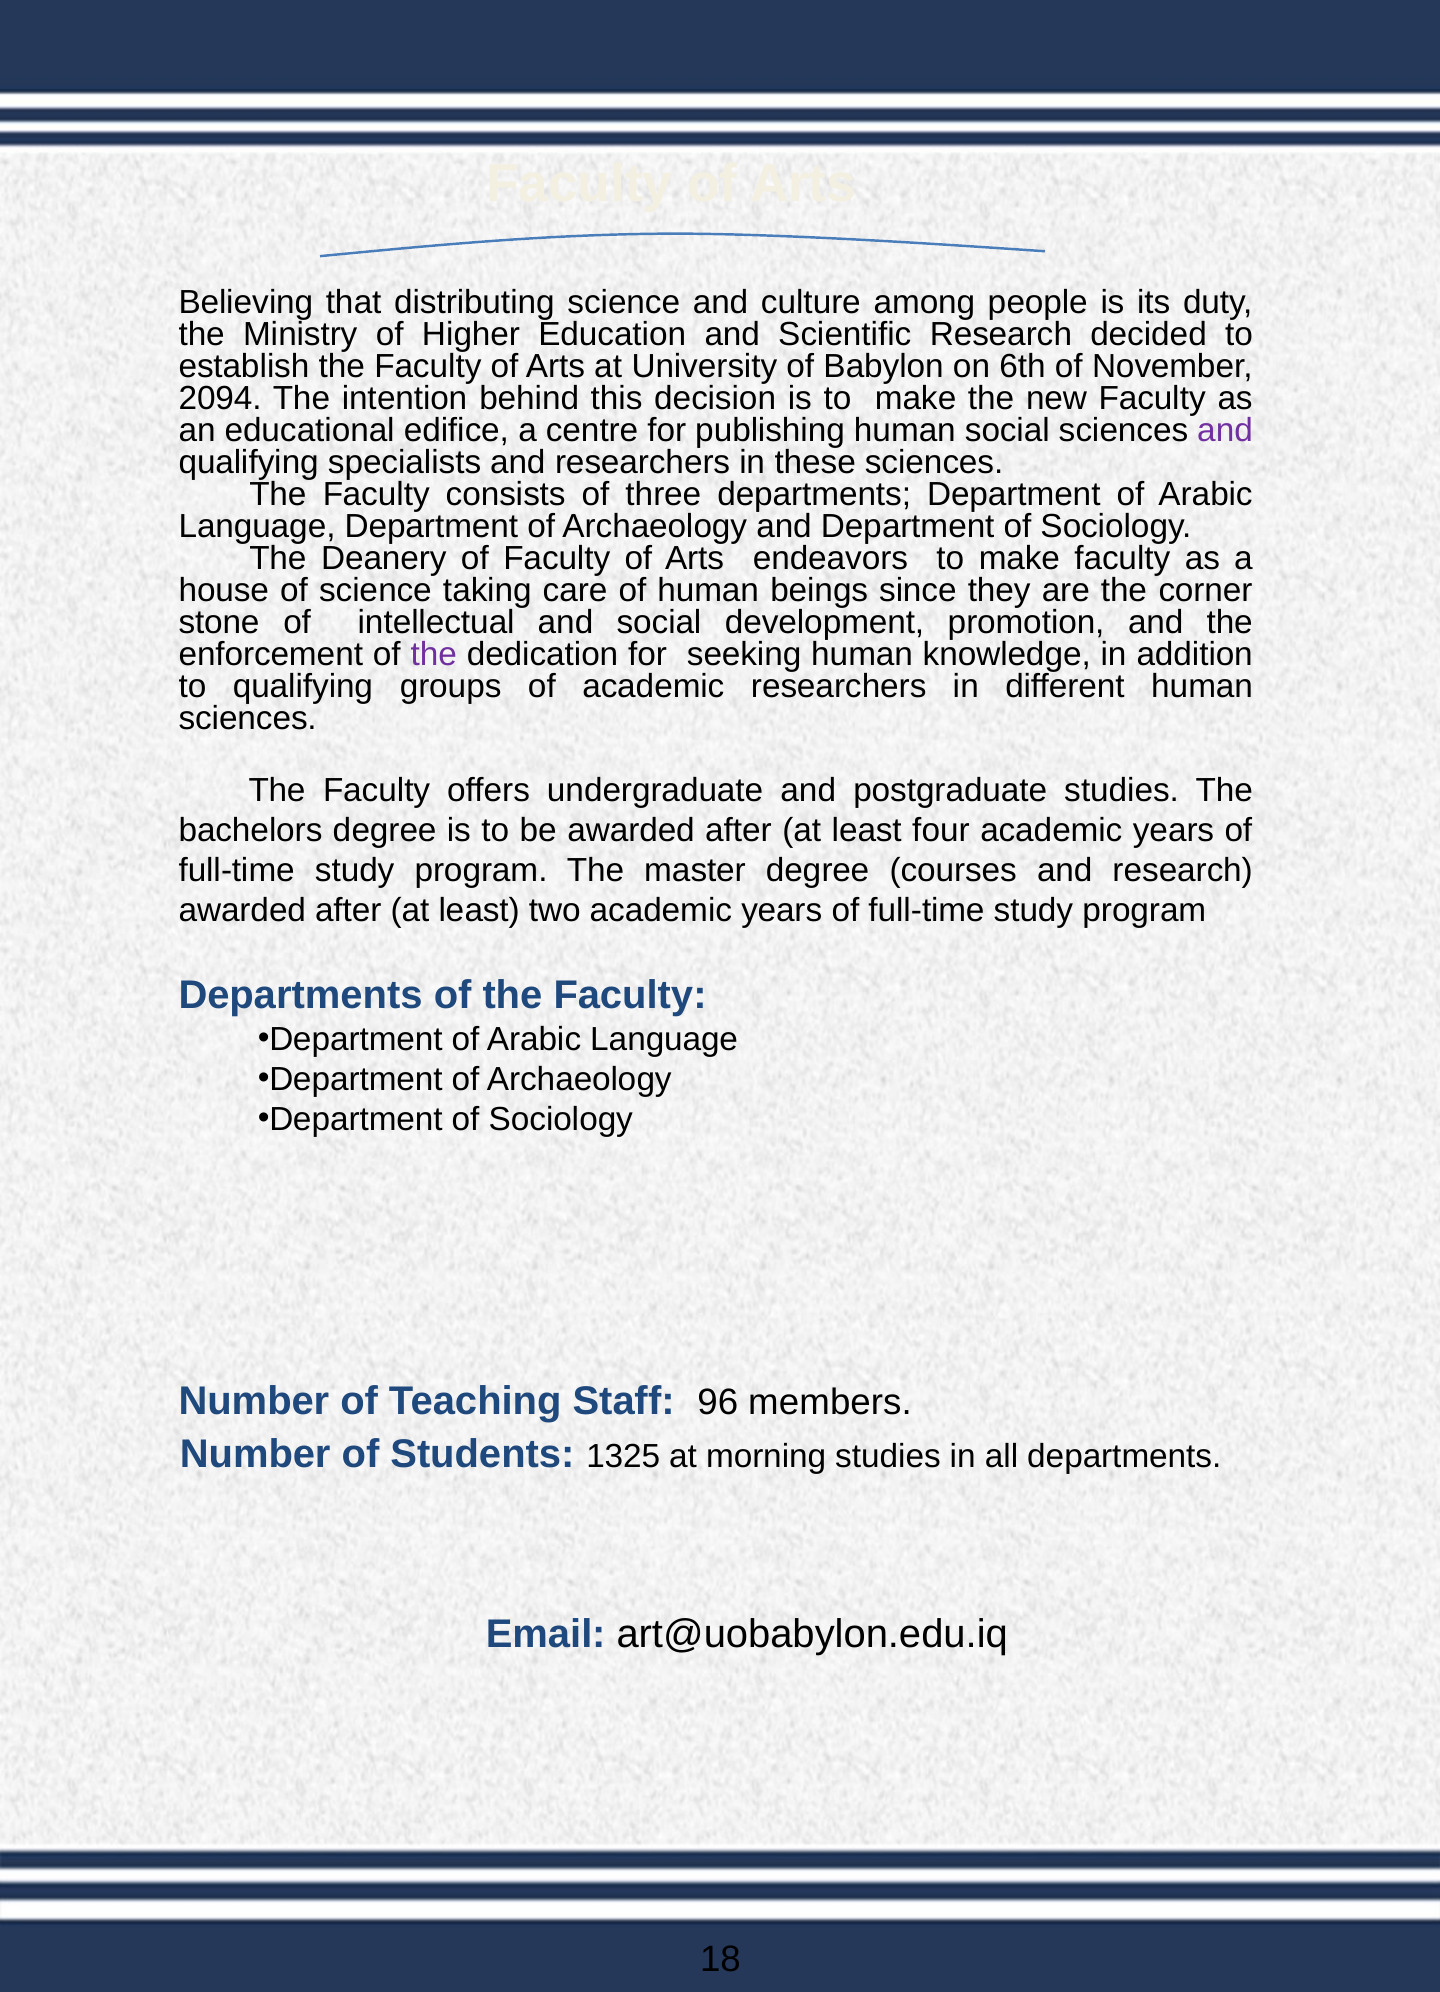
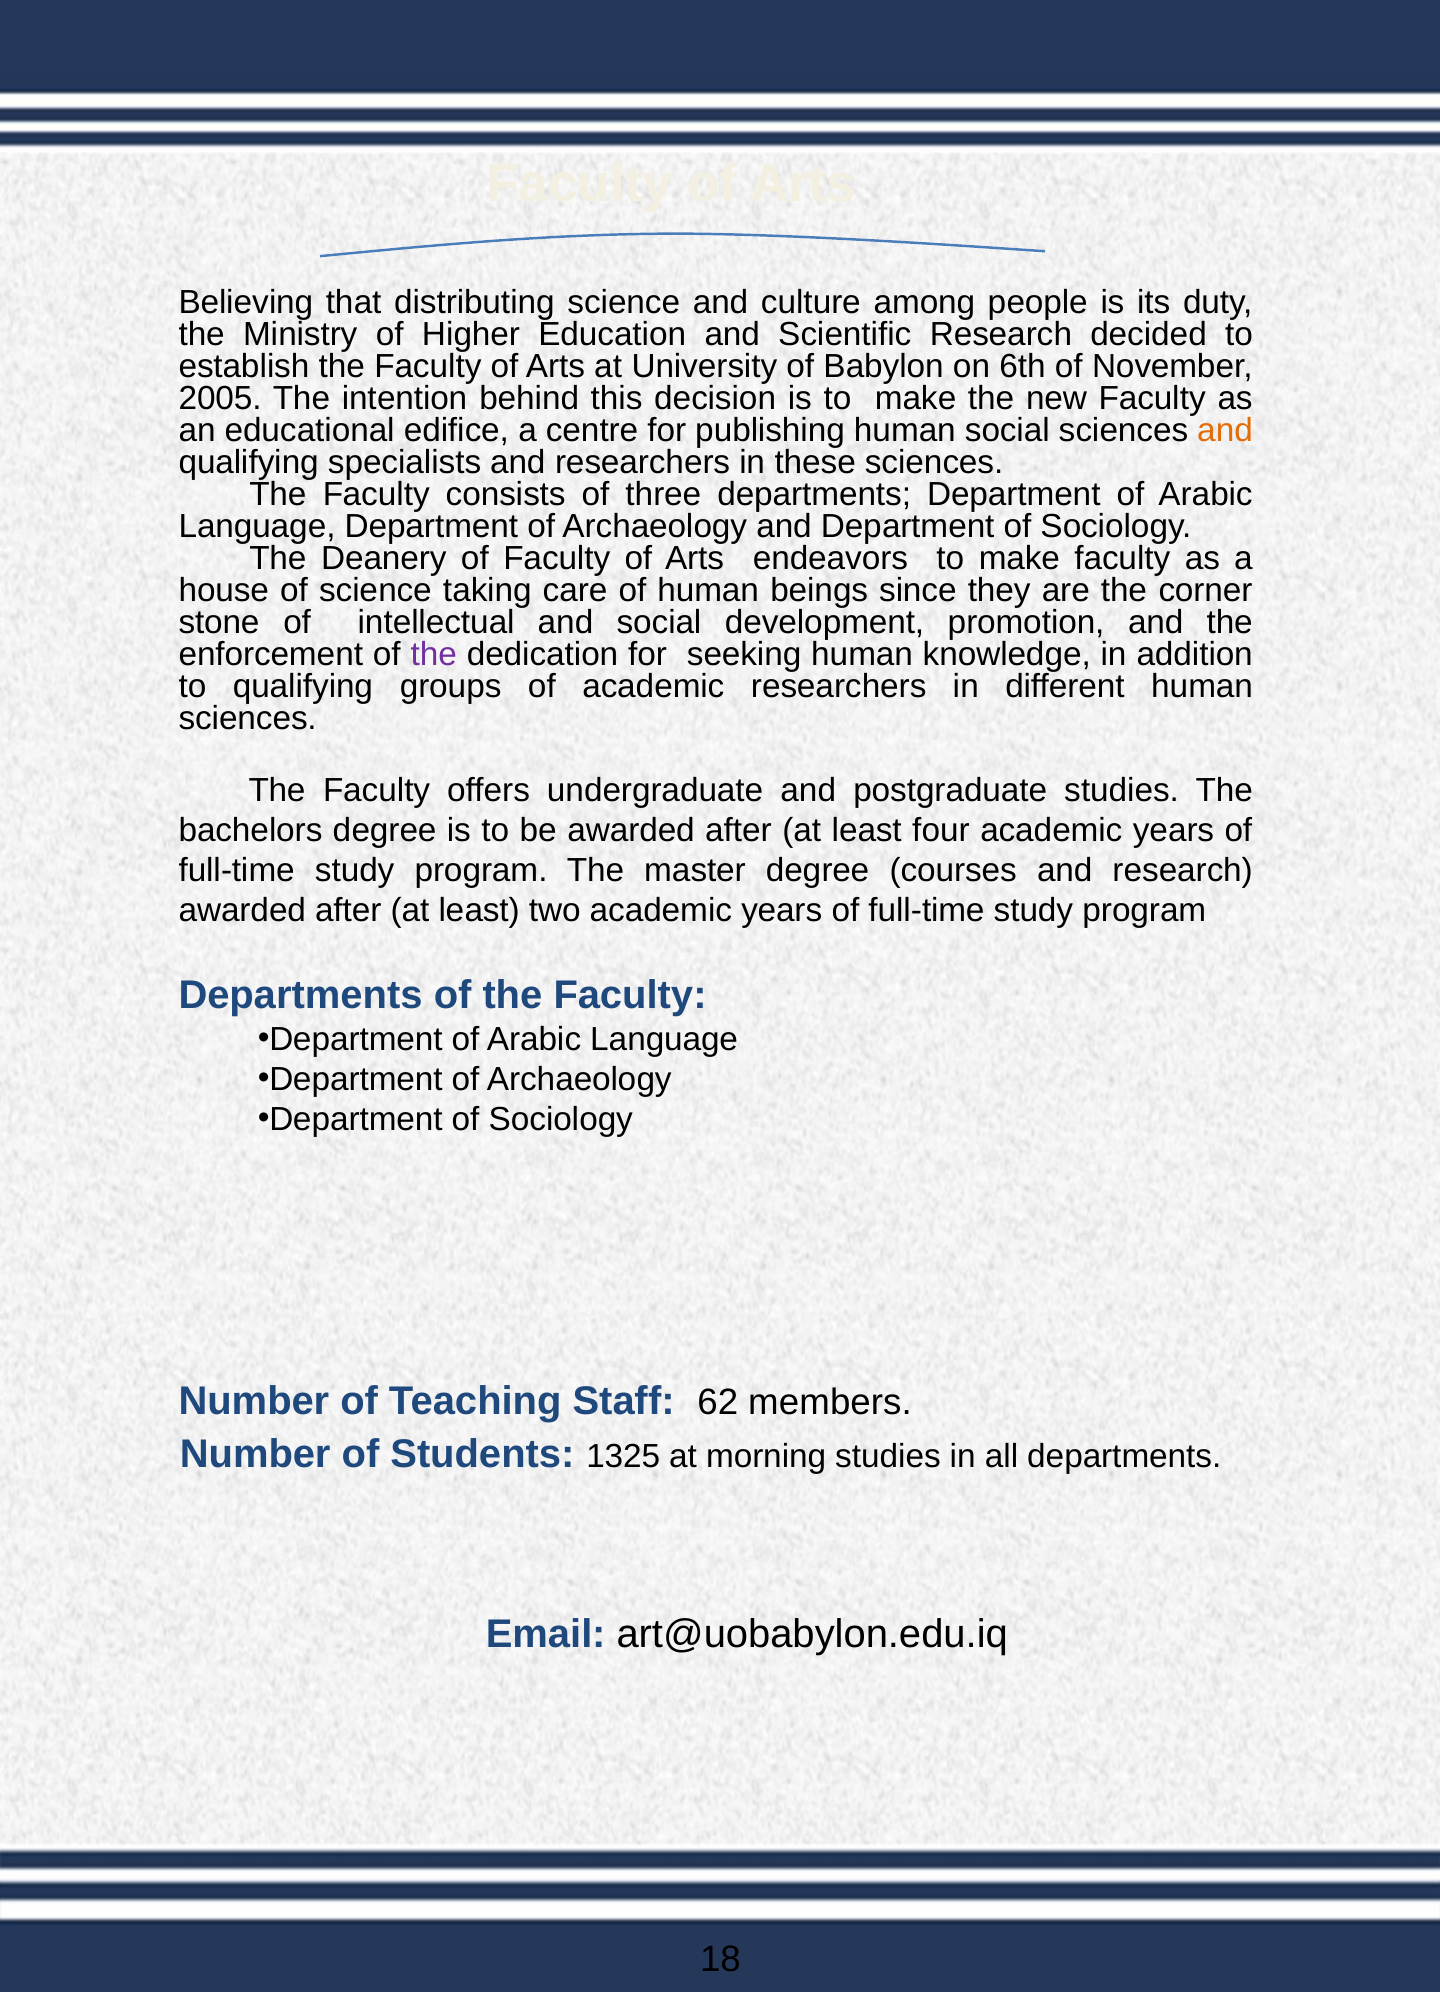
2094: 2094 -> 2005
and at (1225, 431) colour: purple -> orange
96: 96 -> 62
